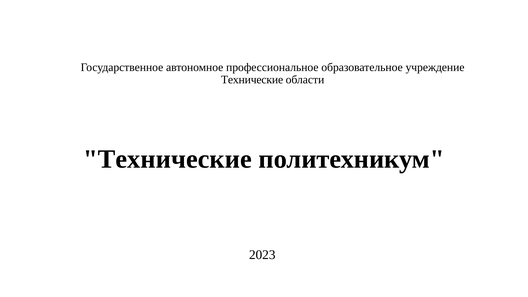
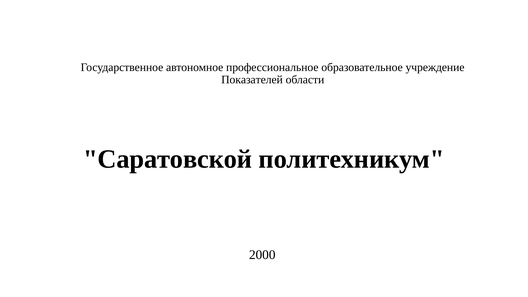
Технические at (252, 80): Технические -> Показателей
Технические at (167, 159): Технические -> Саратовской
2023: 2023 -> 2000
